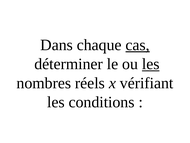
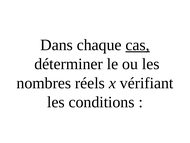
les at (151, 64) underline: present -> none
